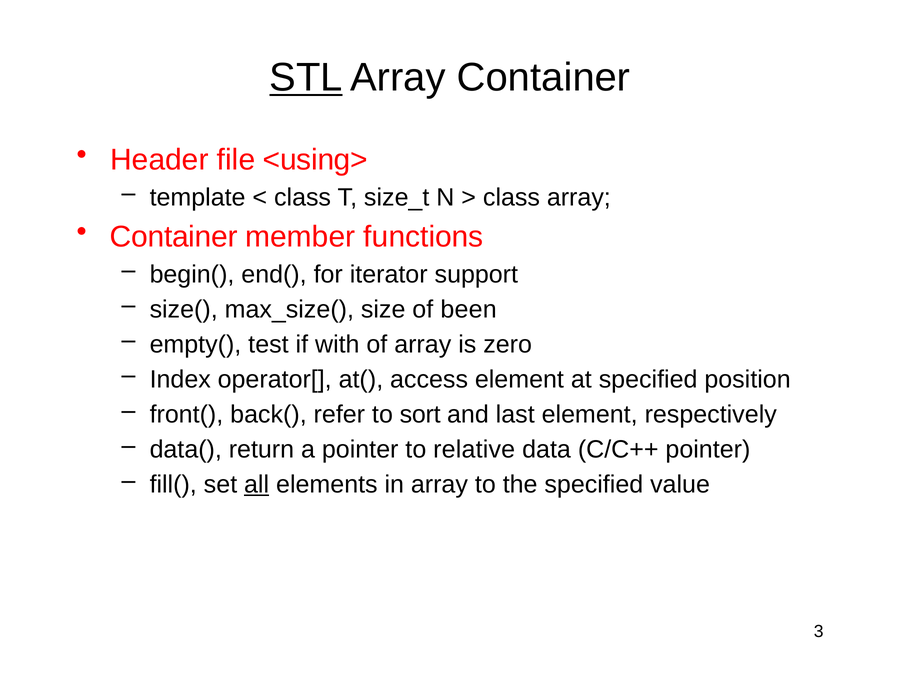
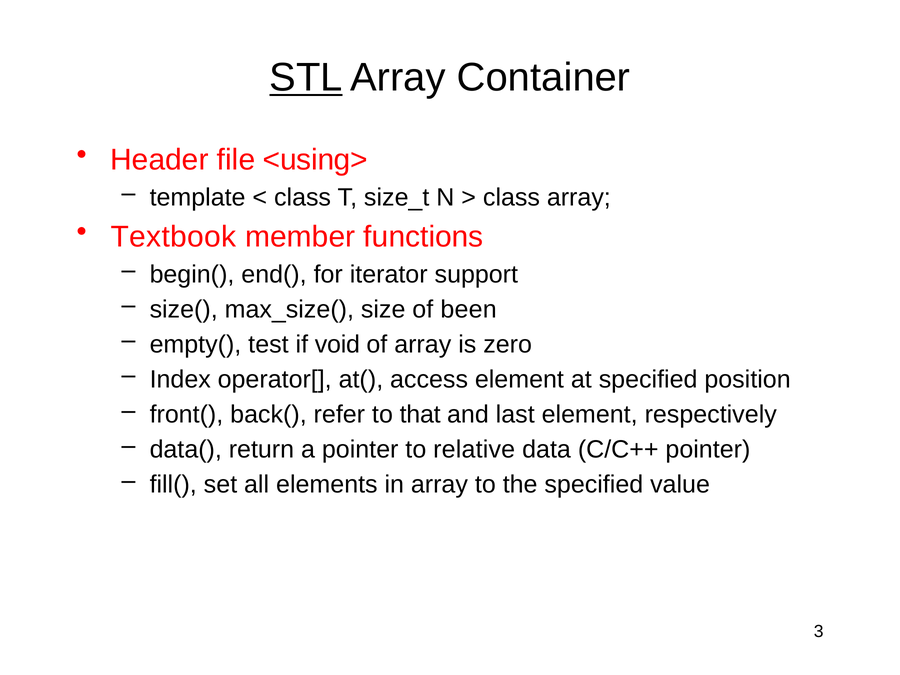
Container at (174, 237): Container -> Textbook
with: with -> void
sort: sort -> that
all underline: present -> none
